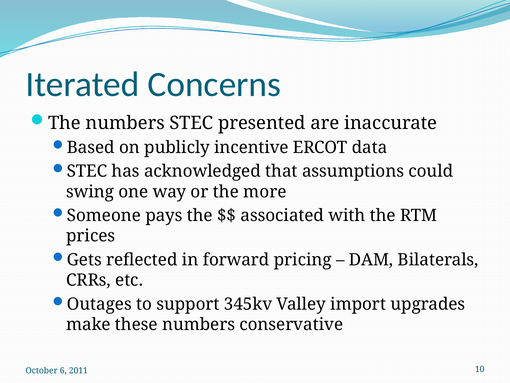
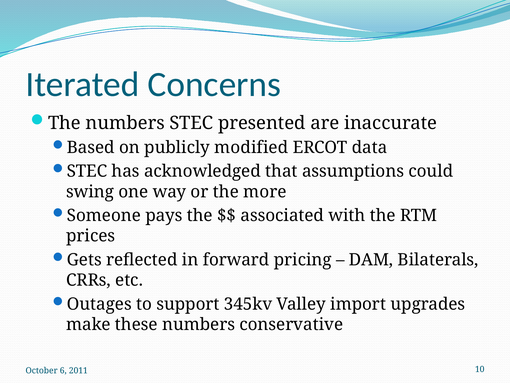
incentive: incentive -> modified
